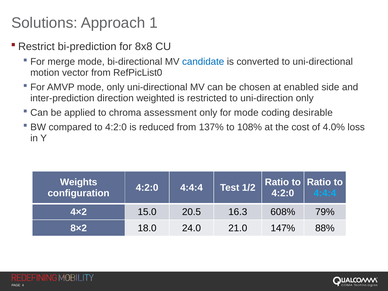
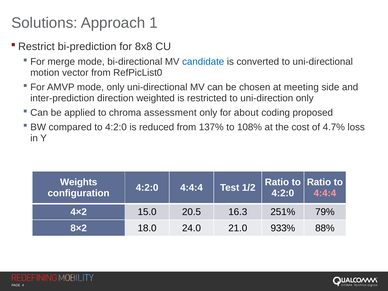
enabled: enabled -> meeting
for mode: mode -> about
desirable: desirable -> proposed
4.0%: 4.0% -> 4.7%
4:4:4 at (325, 193) colour: light blue -> pink
608%: 608% -> 251%
147%: 147% -> 933%
